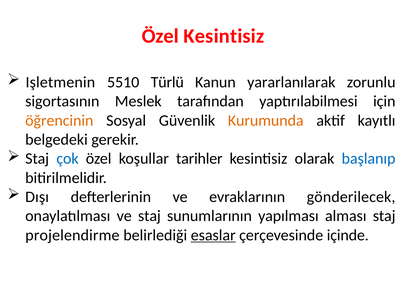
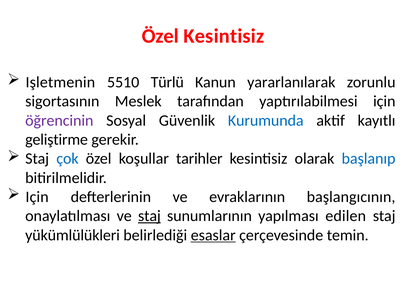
öğrencinin colour: orange -> purple
Kurumunda colour: orange -> blue
belgedeki: belgedeki -> geliştirme
Dışı at (37, 197): Dışı -> Için
gönderilecek: gönderilecek -> başlangıcının
staj at (149, 216) underline: none -> present
alması: alması -> edilen
projelendirme: projelendirme -> yükümlülükleri
içinde: içinde -> temin
